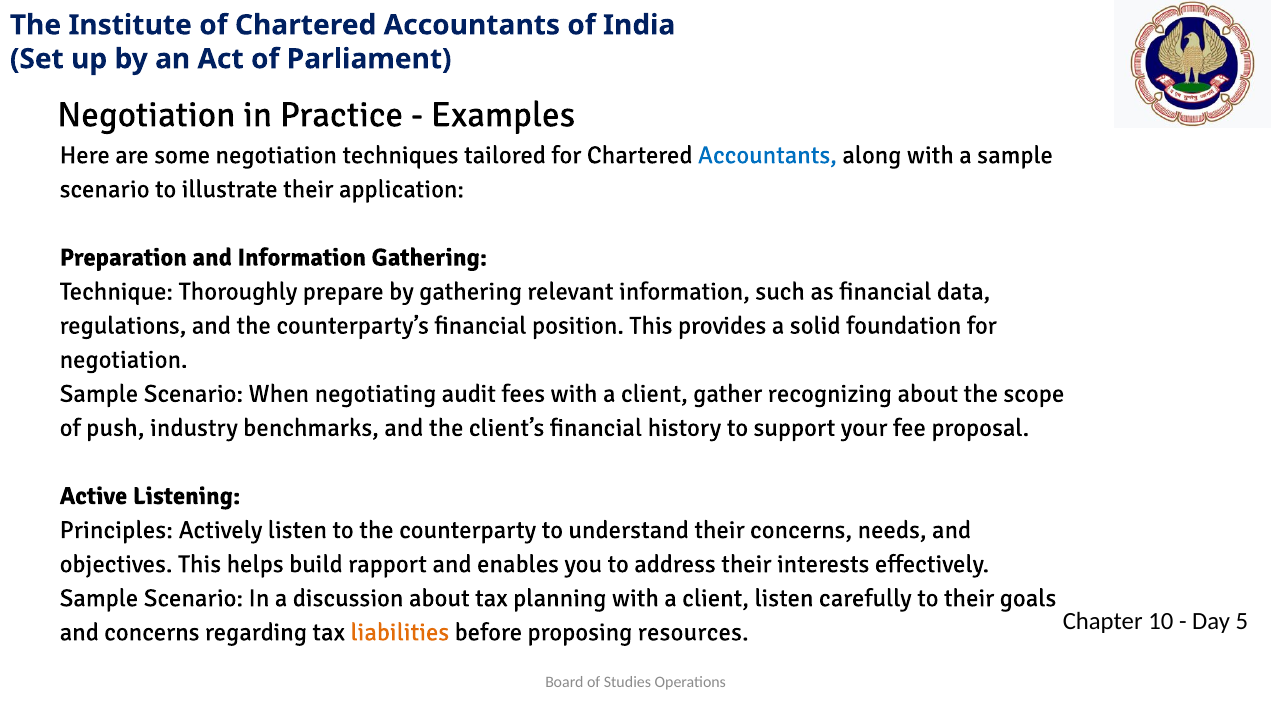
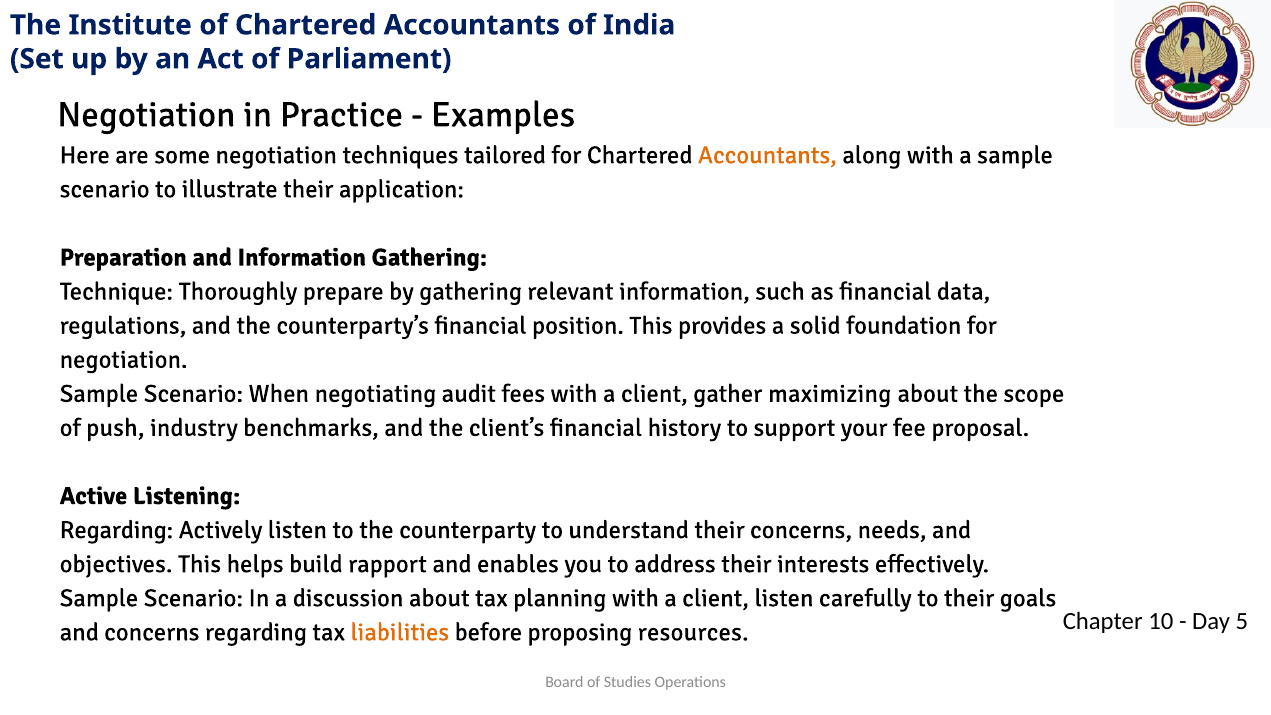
Accountants at (767, 155) colour: blue -> orange
recognizing: recognizing -> maximizing
Principles at (116, 530): Principles -> Regarding
